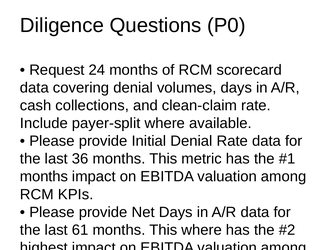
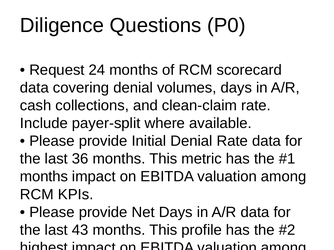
61: 61 -> 43
This where: where -> profile
